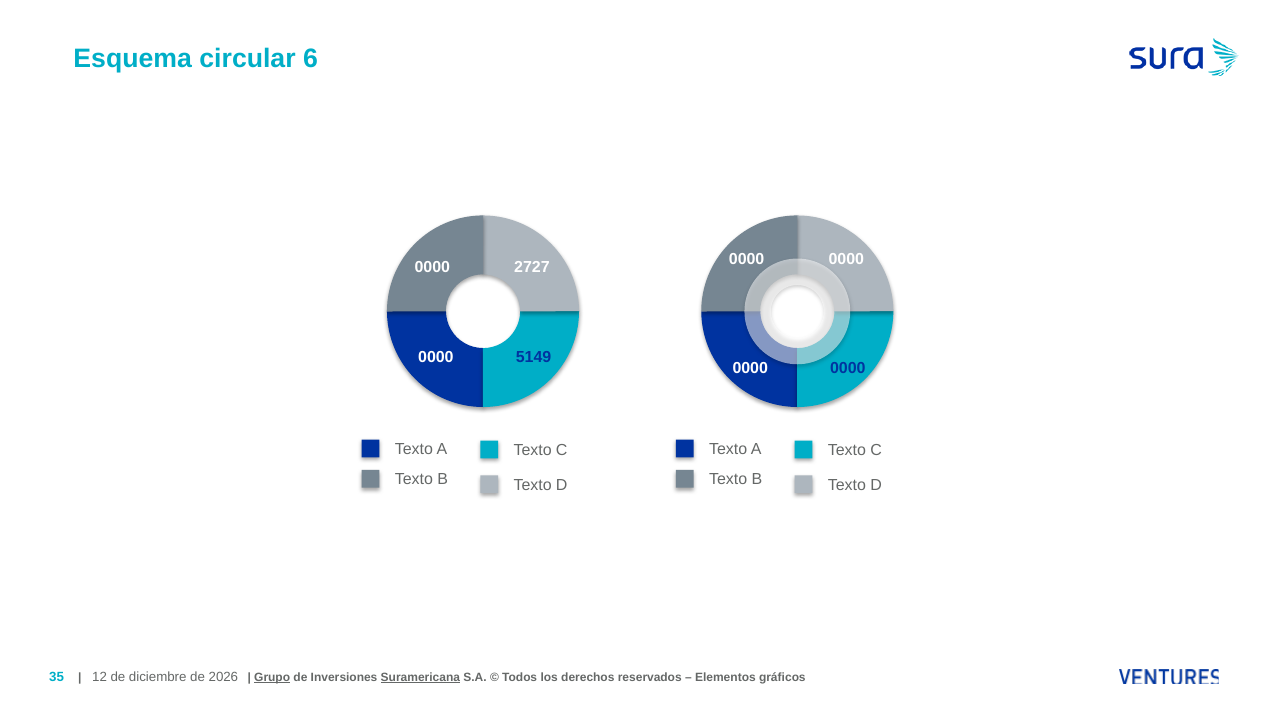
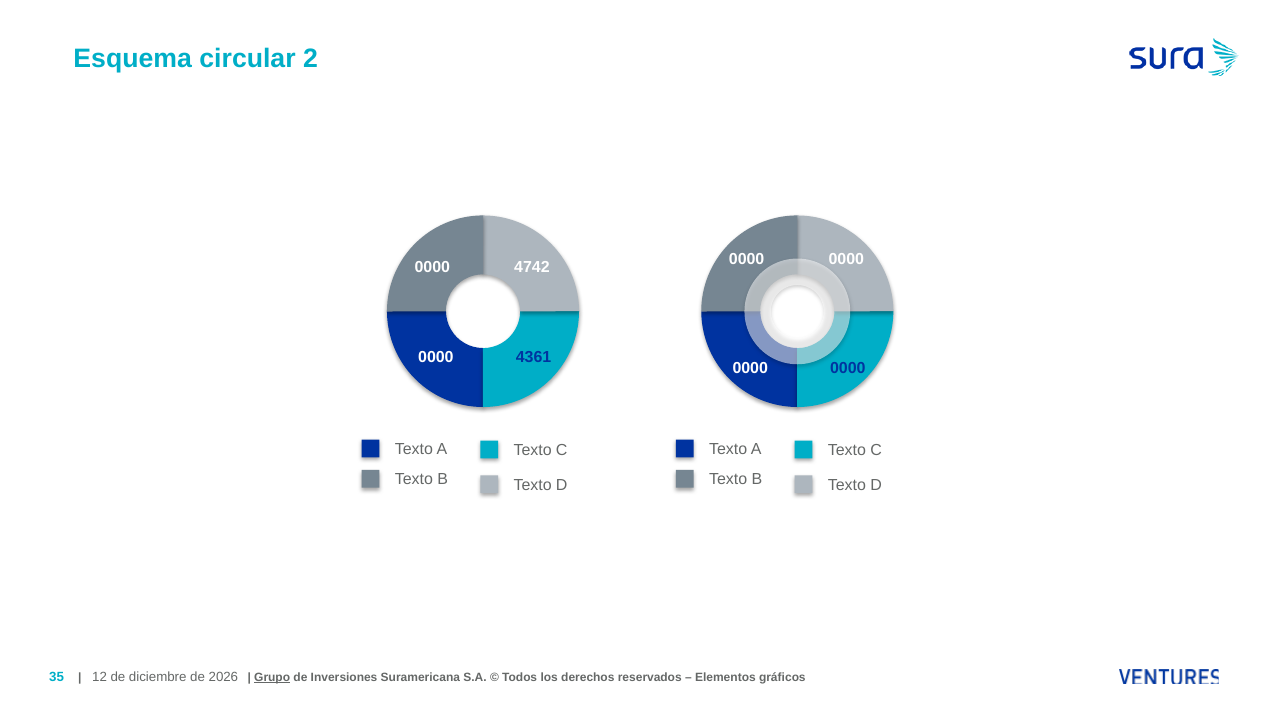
6: 6 -> 2
2727: 2727 -> 4742
5149: 5149 -> 4361
Suramericana underline: present -> none
